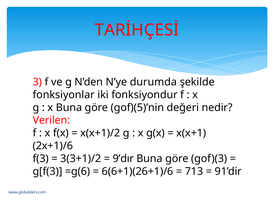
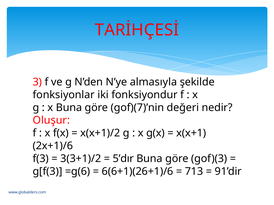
durumda: durumda -> almasıyla
gof)(5)’nin: gof)(5)’nin -> gof)(7)’nin
Verilen: Verilen -> Oluşur
9’dır: 9’dır -> 5’dır
